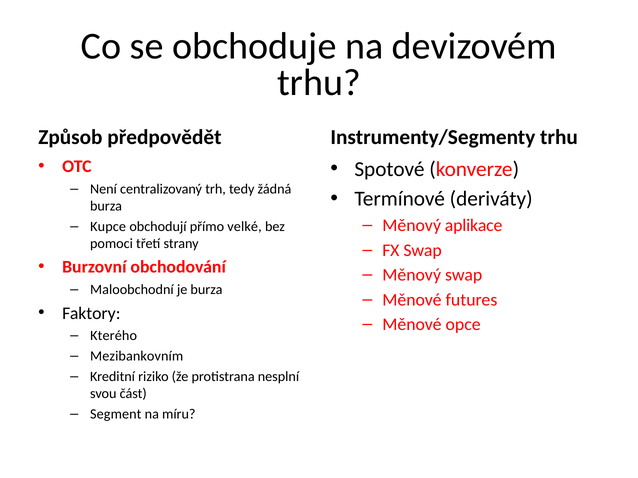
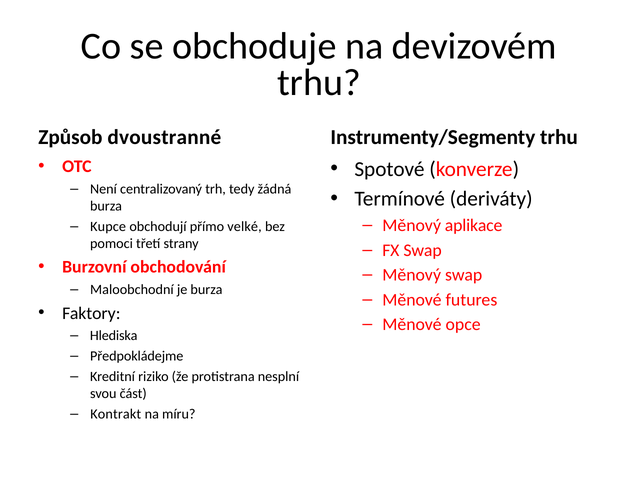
předpovědět: předpovědět -> dvoustranné
Kterého: Kterého -> Hlediska
Mezibankovním: Mezibankovním -> Předpokládejme
Segment: Segment -> Kontrakt
